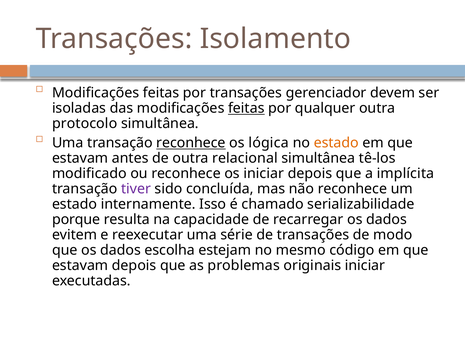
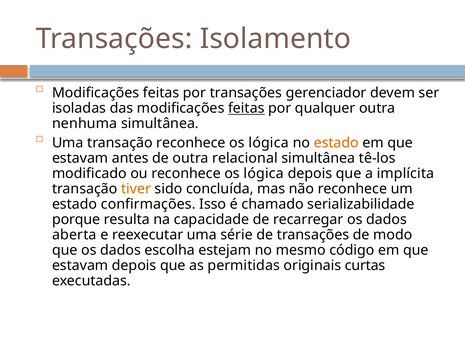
protocolo: protocolo -> nenhuma
reconhece at (191, 143) underline: present -> none
ou reconhece os iniciar: iniciar -> lógica
tiver colour: purple -> orange
internamente: internamente -> confirmações
evitem: evitem -> aberta
problemas: problemas -> permitidas
originais iniciar: iniciar -> curtas
